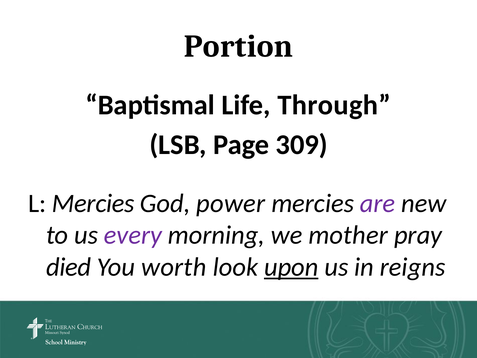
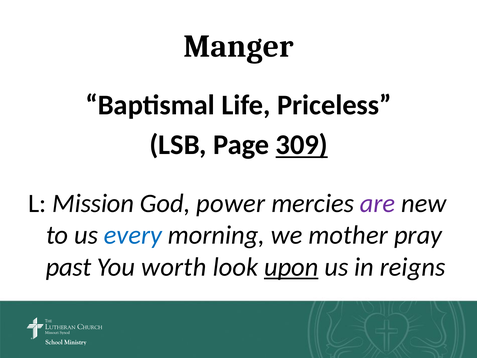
Portion: Portion -> Manger
Through: Through -> Priceless
309 underline: none -> present
L Mercies: Mercies -> Mission
every colour: purple -> blue
died: died -> past
